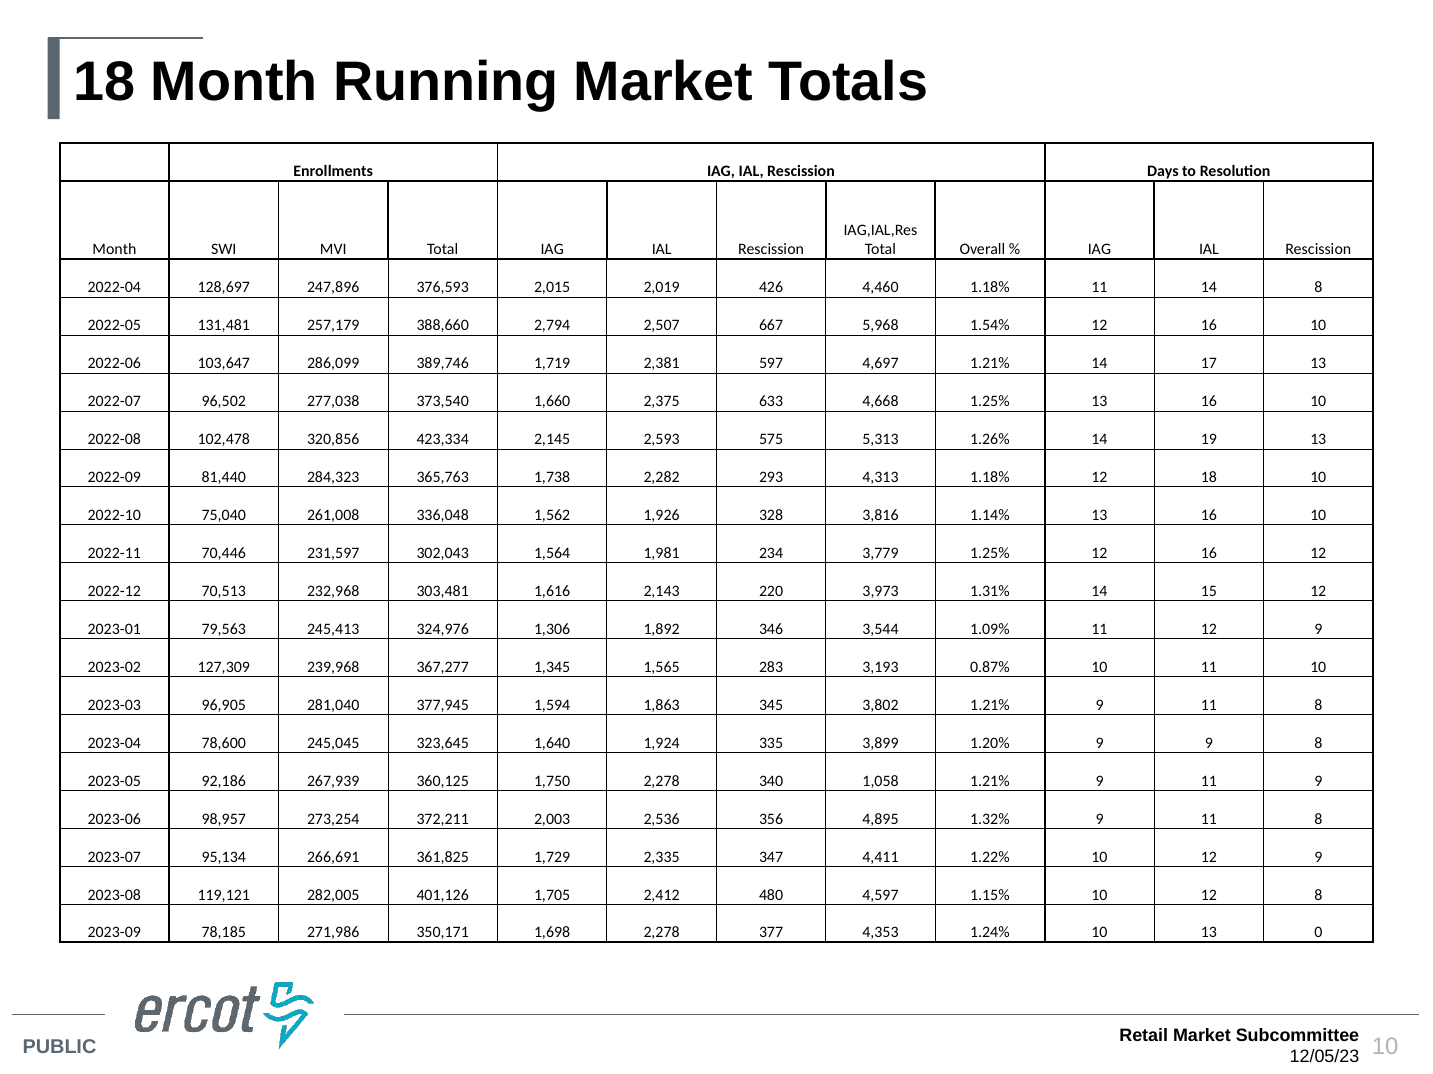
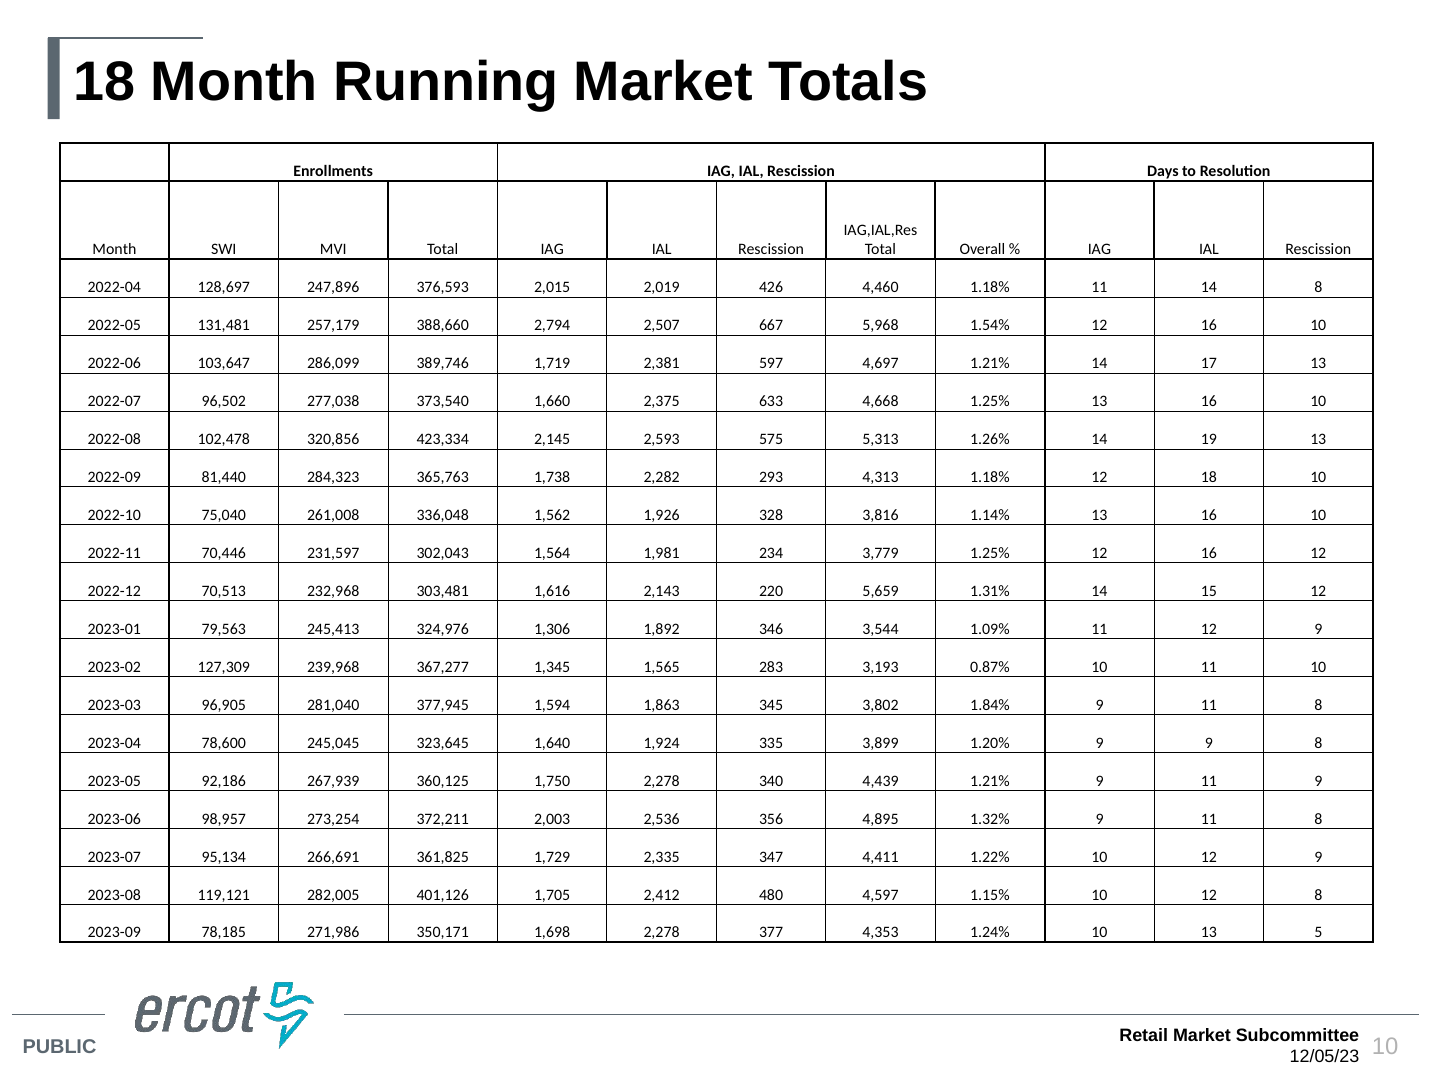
3,973: 3,973 -> 5,659
3,802 1.21%: 1.21% -> 1.84%
1,058: 1,058 -> 4,439
0: 0 -> 5
